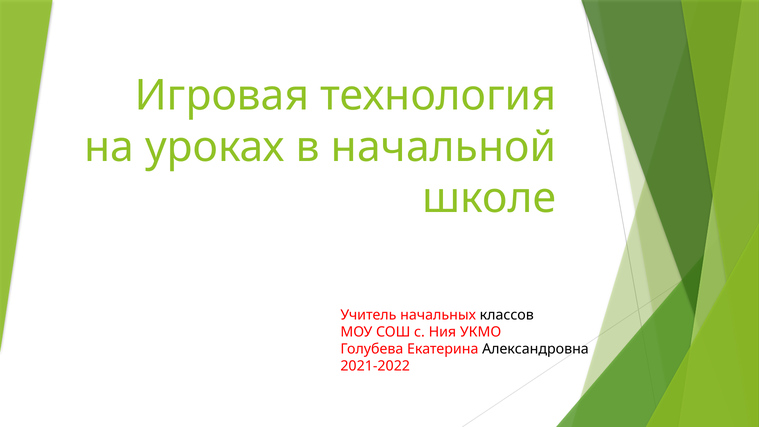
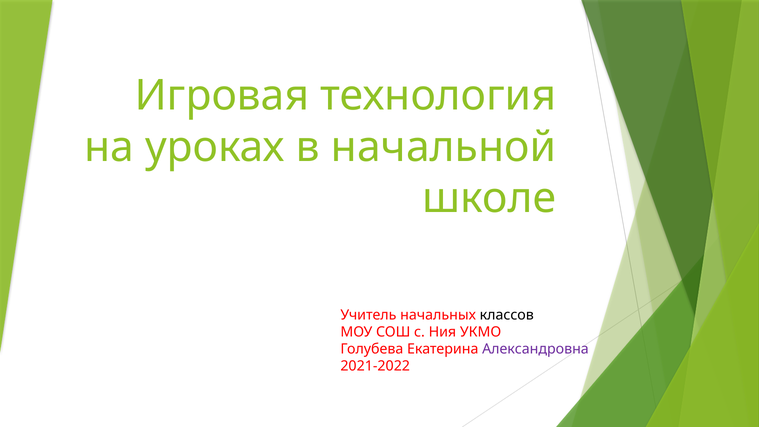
Александровна colour: black -> purple
